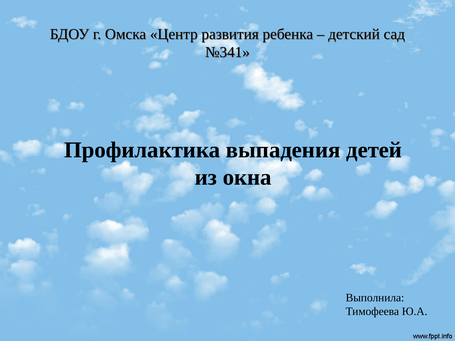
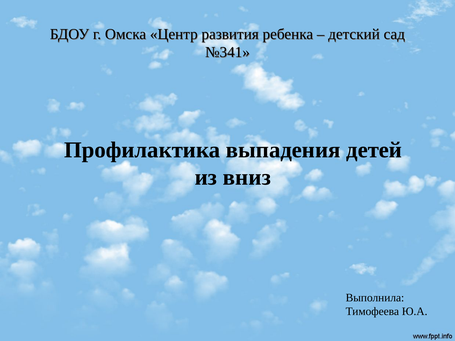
окна: окна -> вниз
